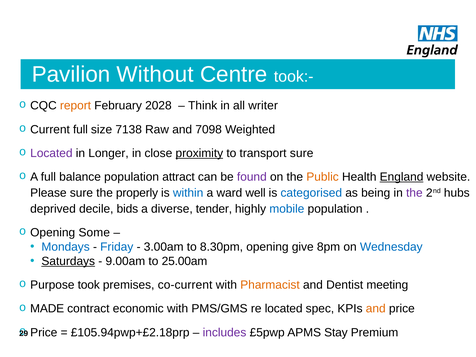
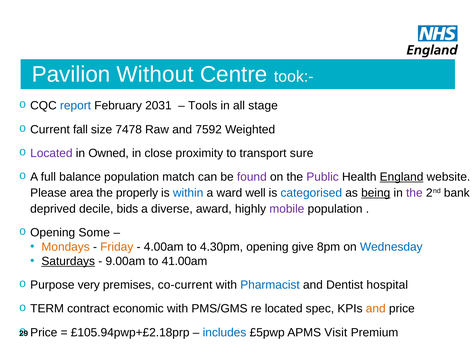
report colour: orange -> blue
2028: 2028 -> 2031
Think: Think -> Tools
writer: writer -> stage
Current full: full -> fall
7138: 7138 -> 7478
7098: 7098 -> 7592
Longer: Longer -> Owned
proximity underline: present -> none
attract: attract -> match
Public colour: orange -> purple
Please sure: sure -> area
being underline: none -> present
hubs: hubs -> bank
tender: tender -> award
mobile colour: blue -> purple
Mondays colour: blue -> orange
Friday colour: blue -> orange
3.00am: 3.00am -> 4.00am
8.30pm: 8.30pm -> 4.30pm
25.00am: 25.00am -> 41.00am
took: took -> very
Pharmacist colour: orange -> blue
meeting: meeting -> hospital
MADE: MADE -> TERM
includes colour: purple -> blue
Stay: Stay -> Visit
